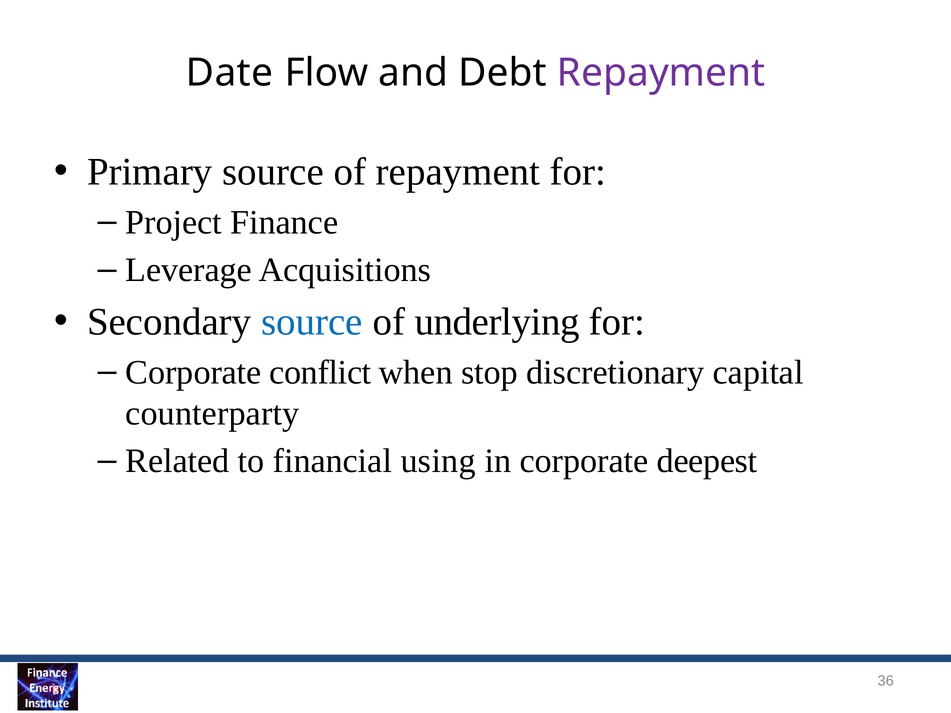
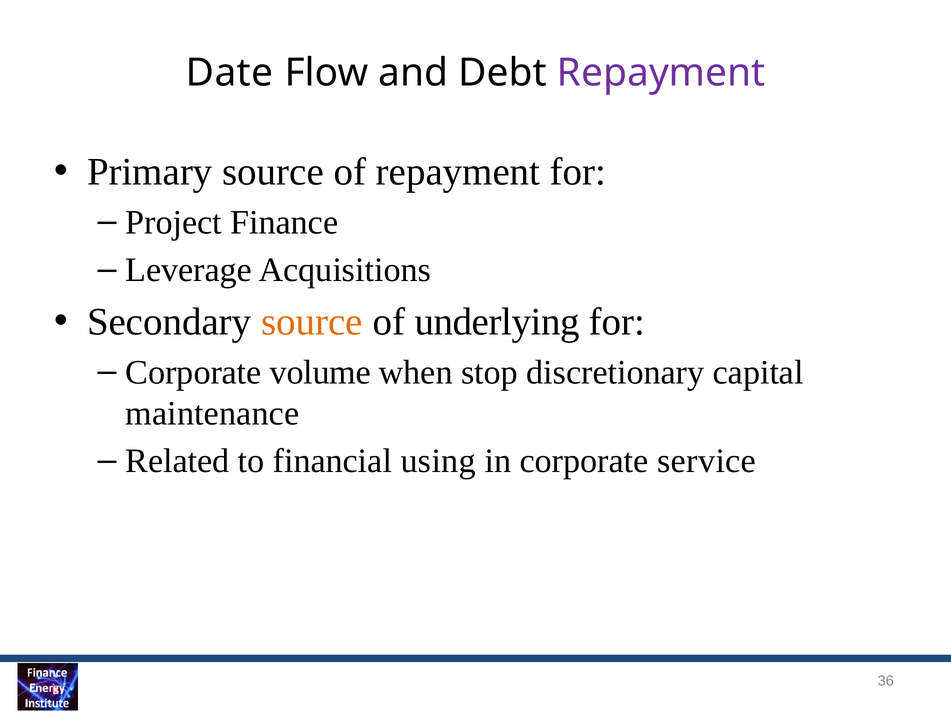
source at (312, 322) colour: blue -> orange
conflict: conflict -> volume
counterparty: counterparty -> maintenance
deepest: deepest -> service
